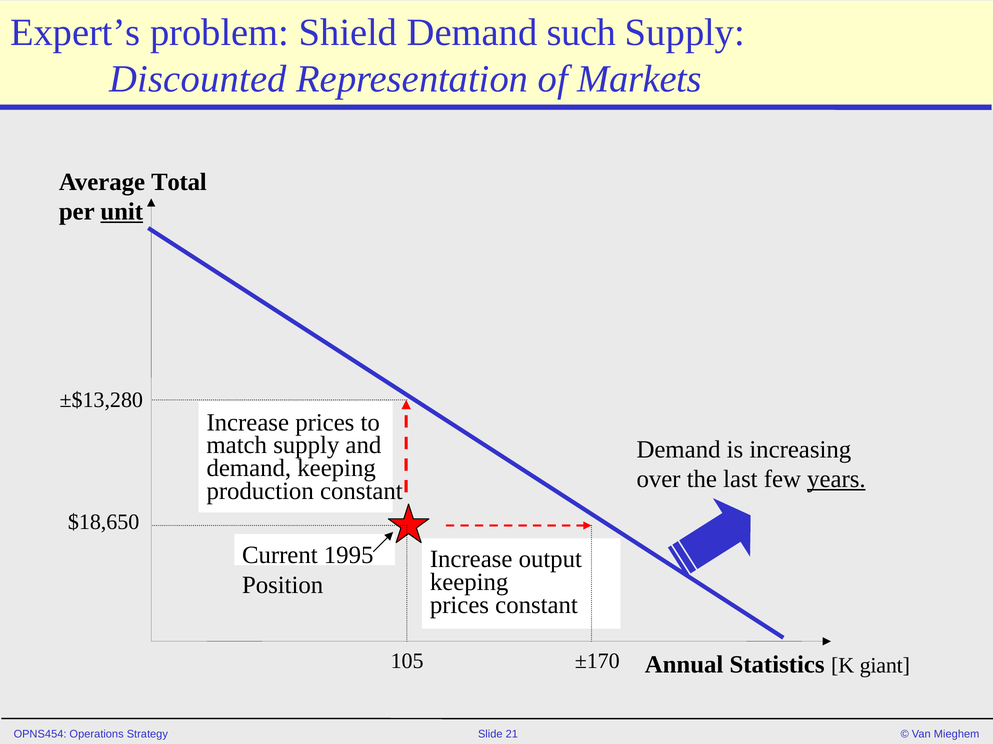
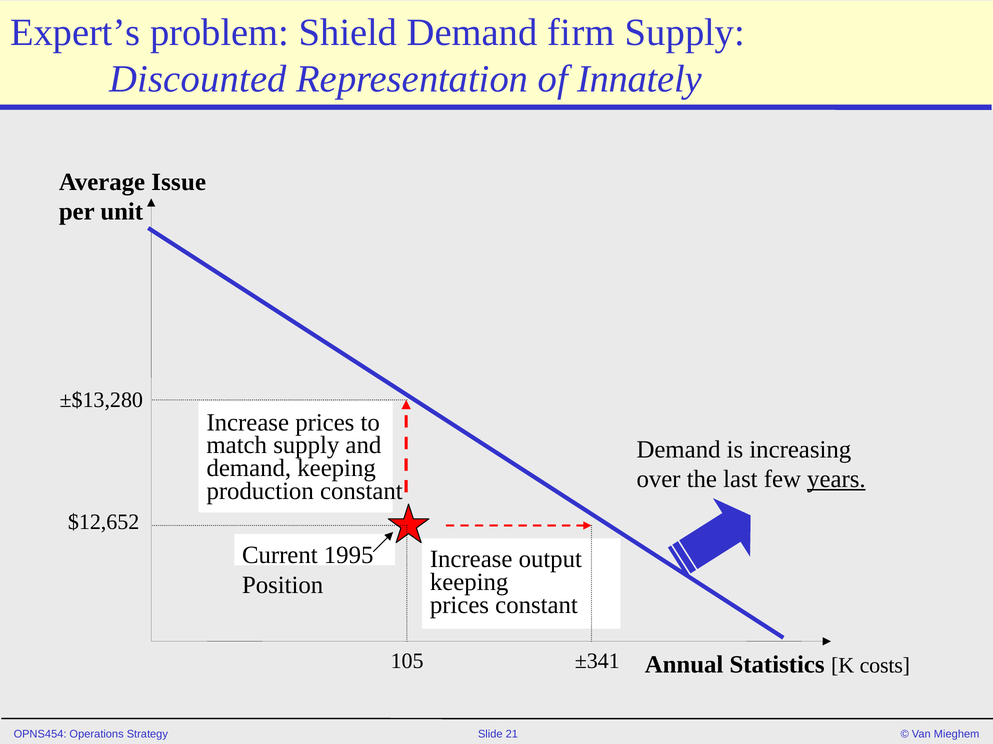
such: such -> firm
Markets: Markets -> Innately
Total: Total -> Issue
unit underline: present -> none
$18,650: $18,650 -> $12,652
±170: ±170 -> ±341
giant: giant -> costs
